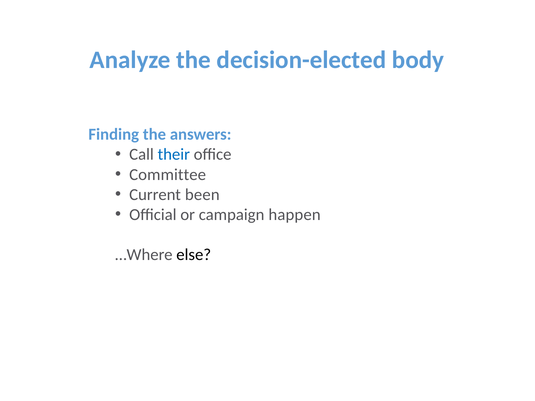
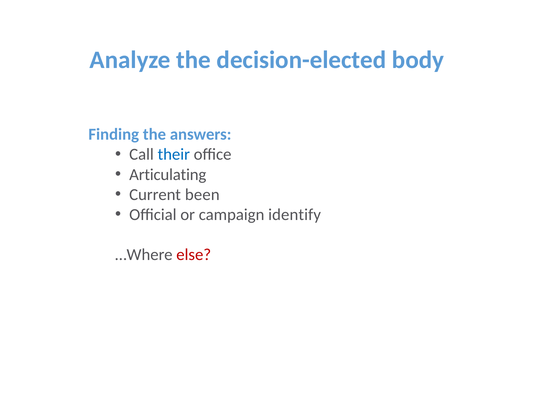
Committee: Committee -> Articulating
happen: happen -> identify
else colour: black -> red
